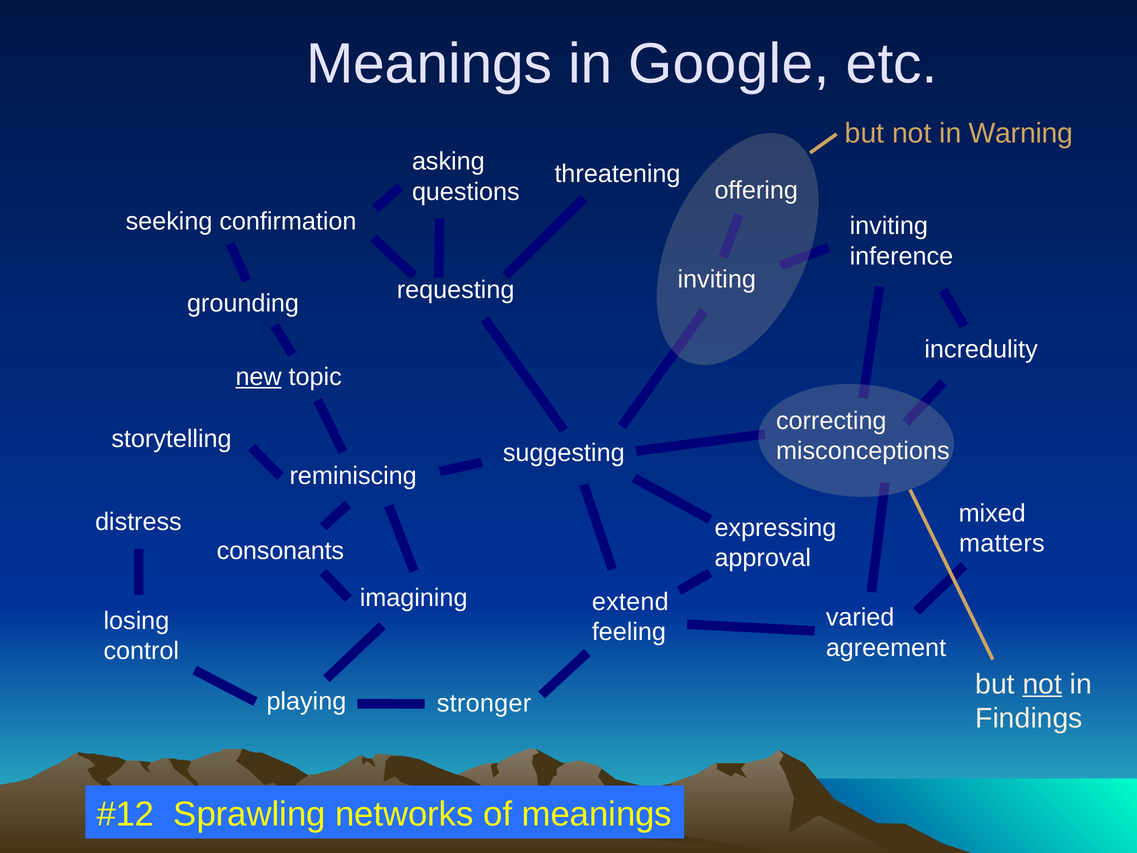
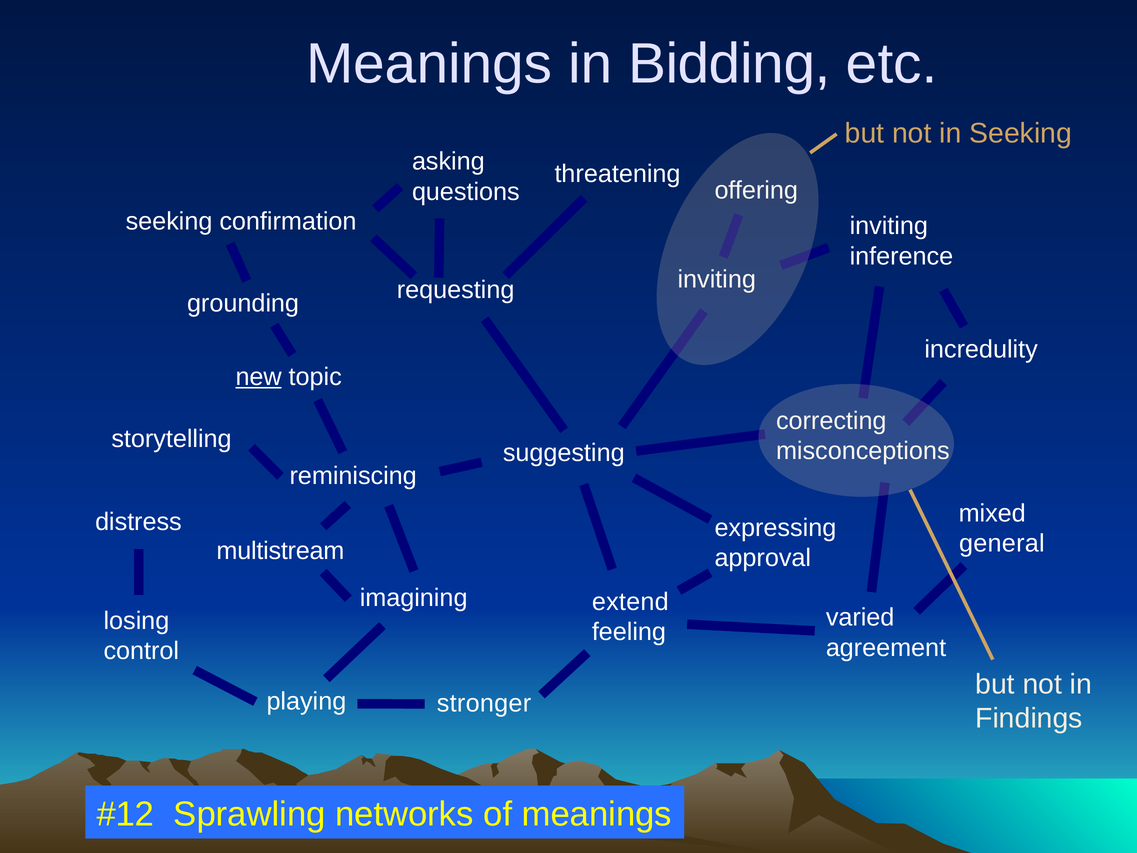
Google: Google -> Bidding
in Warning: Warning -> Seeking
matters: matters -> general
consonants: consonants -> multistream
not at (1042, 684) underline: present -> none
